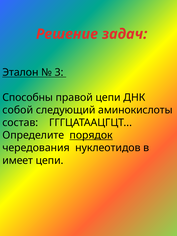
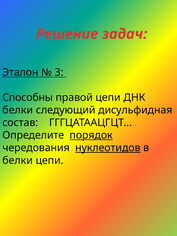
собой at (18, 110): собой -> белки
аминокислоты: аминокислоты -> дисульфидная
нуклеотидов underline: none -> present
имеет at (18, 160): имеет -> белки
